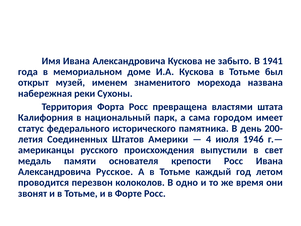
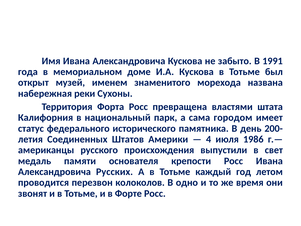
1941: 1941 -> 1991
1946: 1946 -> 1986
Русское: Русское -> Русских
